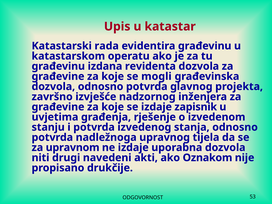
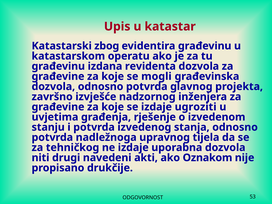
rada: rada -> zbog
zapisnik: zapisnik -> ugroziti
upravnom: upravnom -> tehničkog
